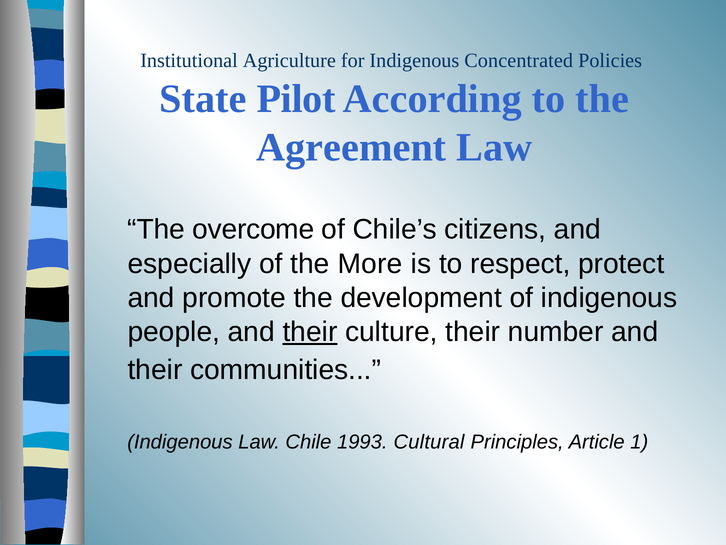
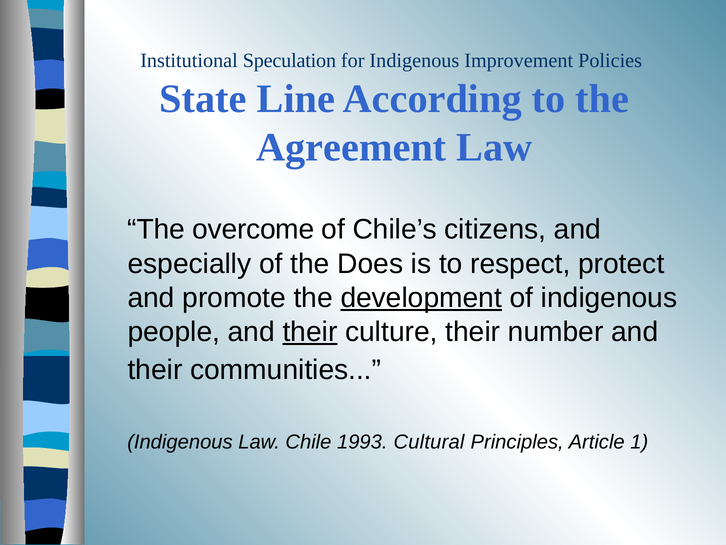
Agriculture: Agriculture -> Speculation
Concentrated: Concentrated -> Improvement
Pilot: Pilot -> Line
More: More -> Does
development underline: none -> present
